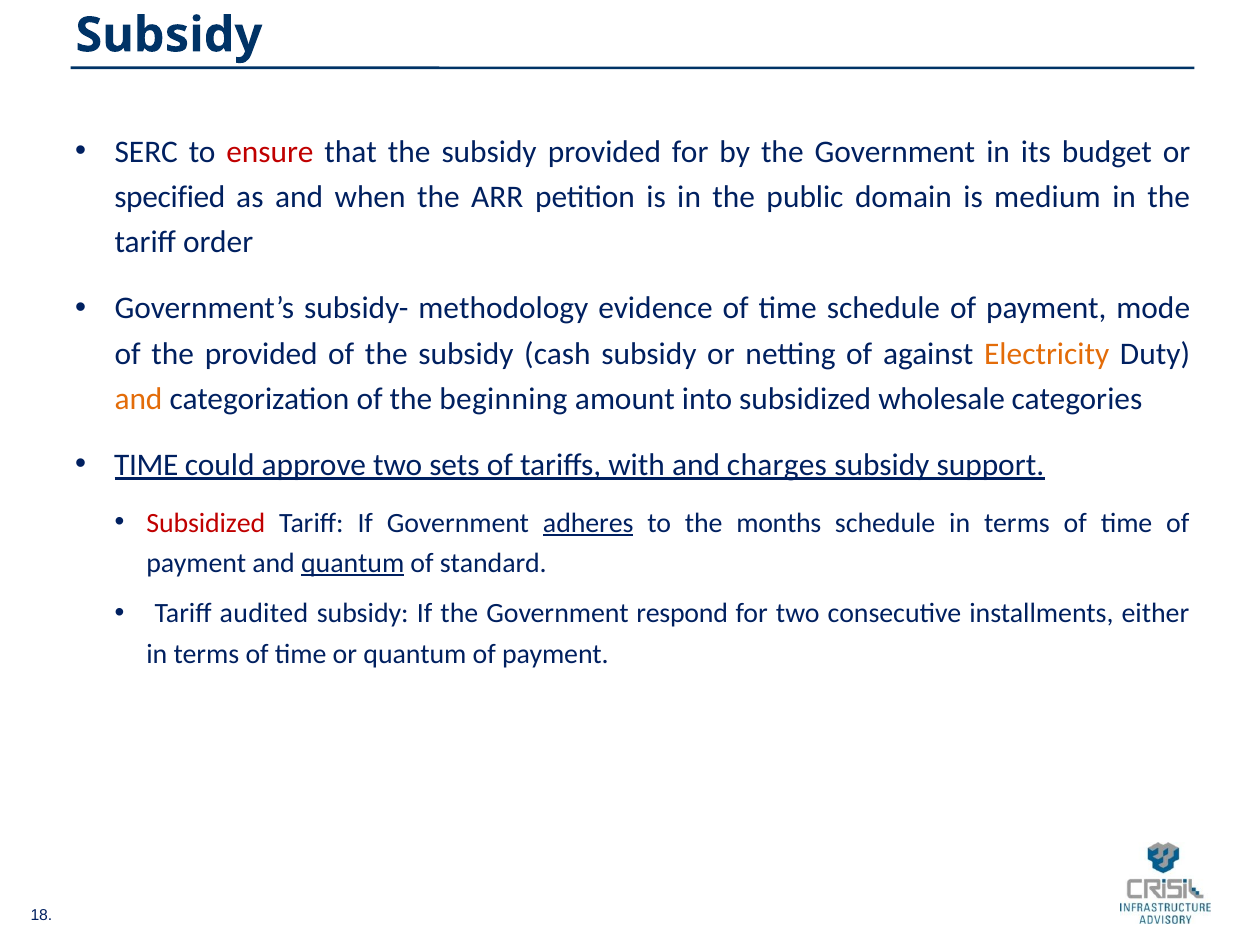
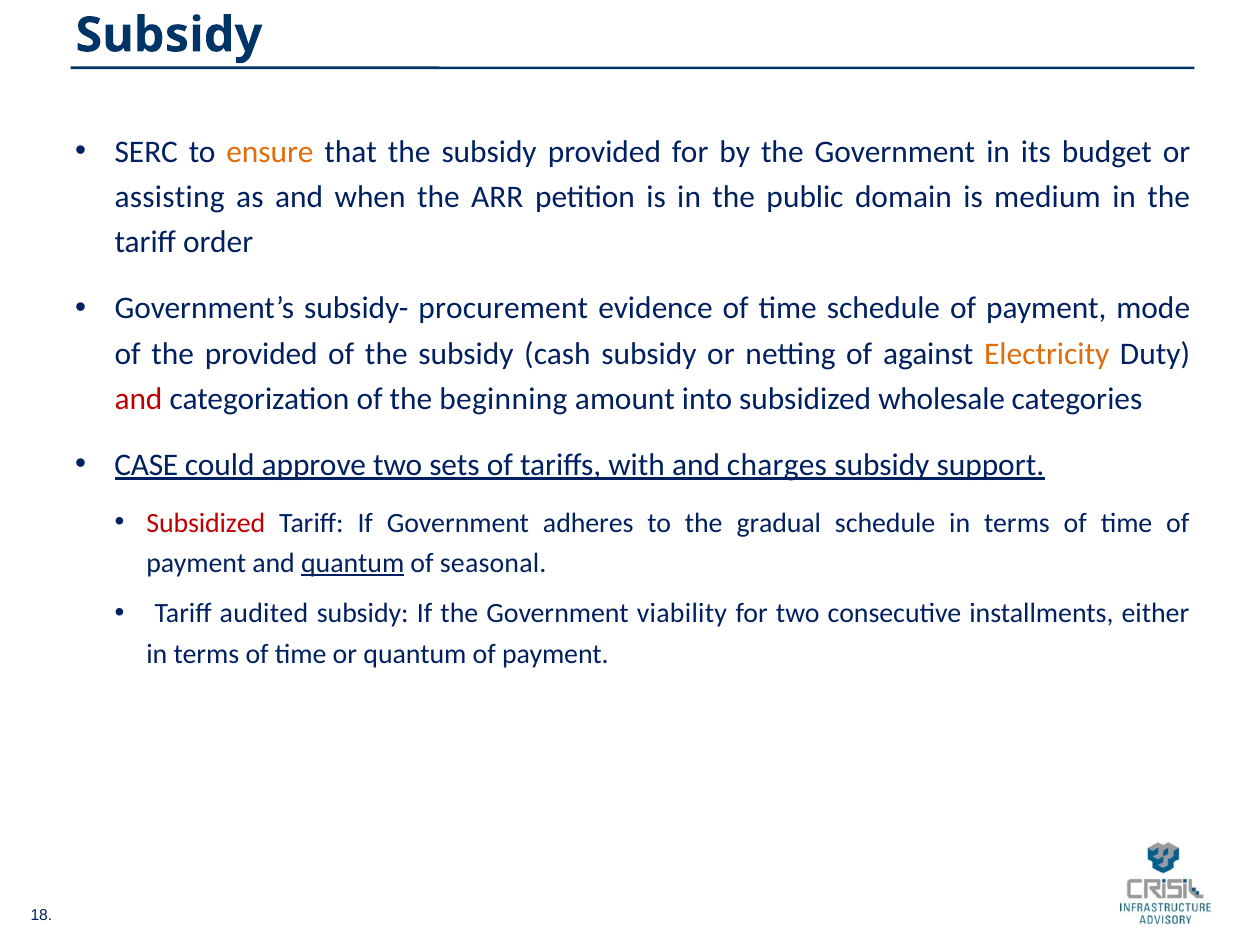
ensure colour: red -> orange
specified: specified -> assisting
methodology: methodology -> procurement
and at (139, 399) colour: orange -> red
TIME at (146, 465): TIME -> CASE
adheres underline: present -> none
months: months -> gradual
standard: standard -> seasonal
respond: respond -> viability
